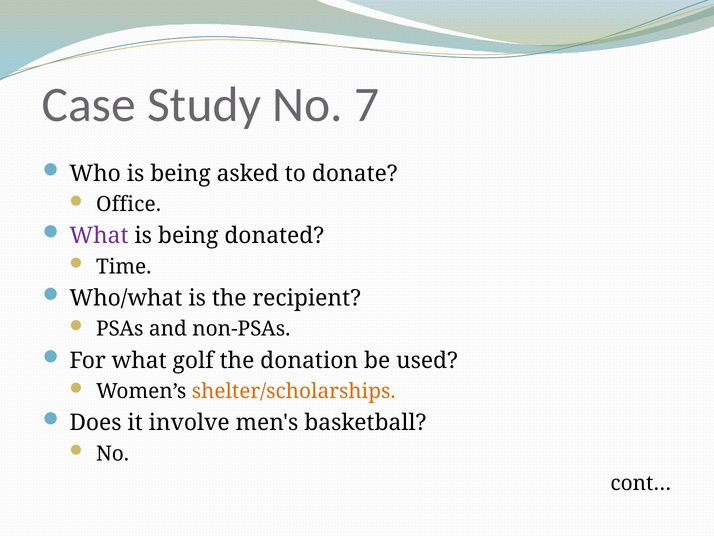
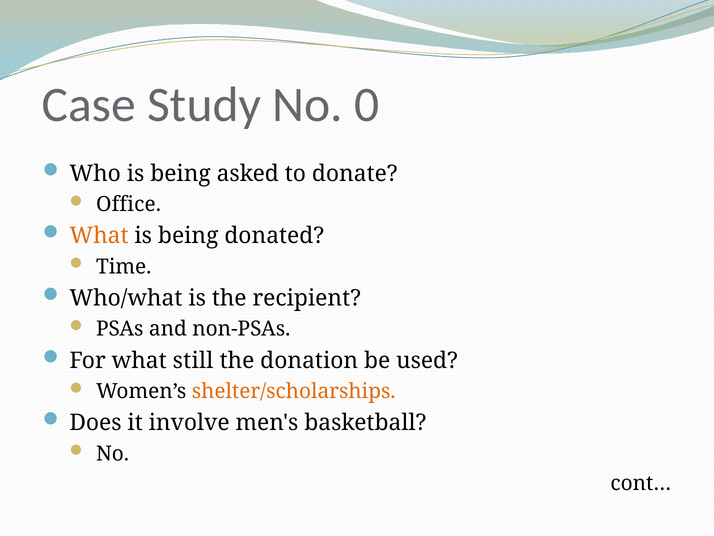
7: 7 -> 0
What at (99, 236) colour: purple -> orange
golf: golf -> still
